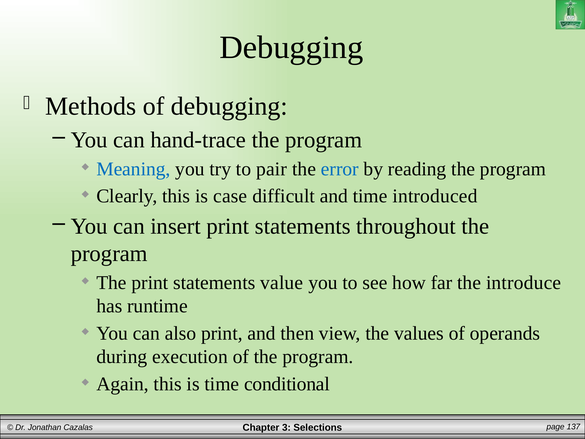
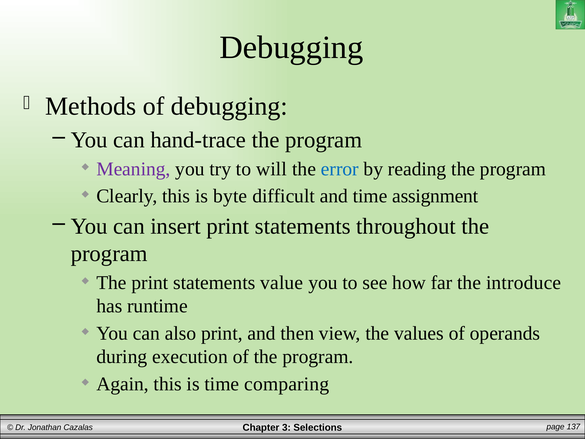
Meaning colour: blue -> purple
pair: pair -> will
case: case -> byte
introduced: introduced -> assignment
conditional: conditional -> comparing
